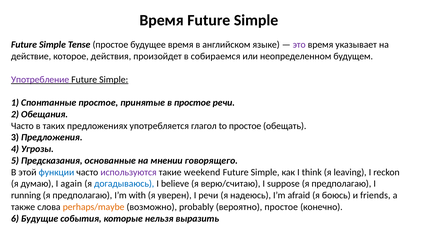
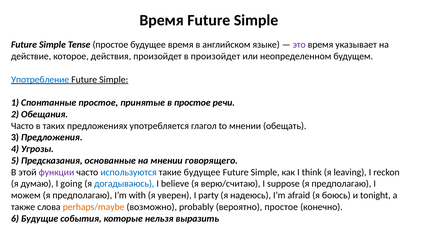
в собираемся: собираемся -> произойдет
Употребление colour: purple -> blue
to простое: простое -> мнении
функции colour: blue -> purple
используются colour: purple -> blue
такие weekend: weekend -> будущее
again: again -> going
running: running -> можем
I речи: речи -> party
friends: friends -> tonight
